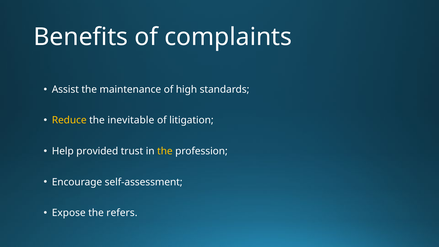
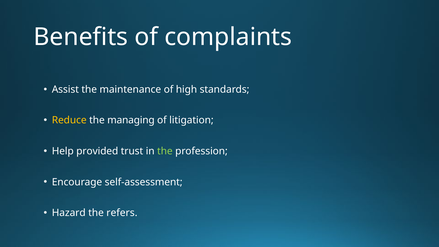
inevitable: inevitable -> managing
the at (165, 151) colour: yellow -> light green
Expose: Expose -> Hazard
